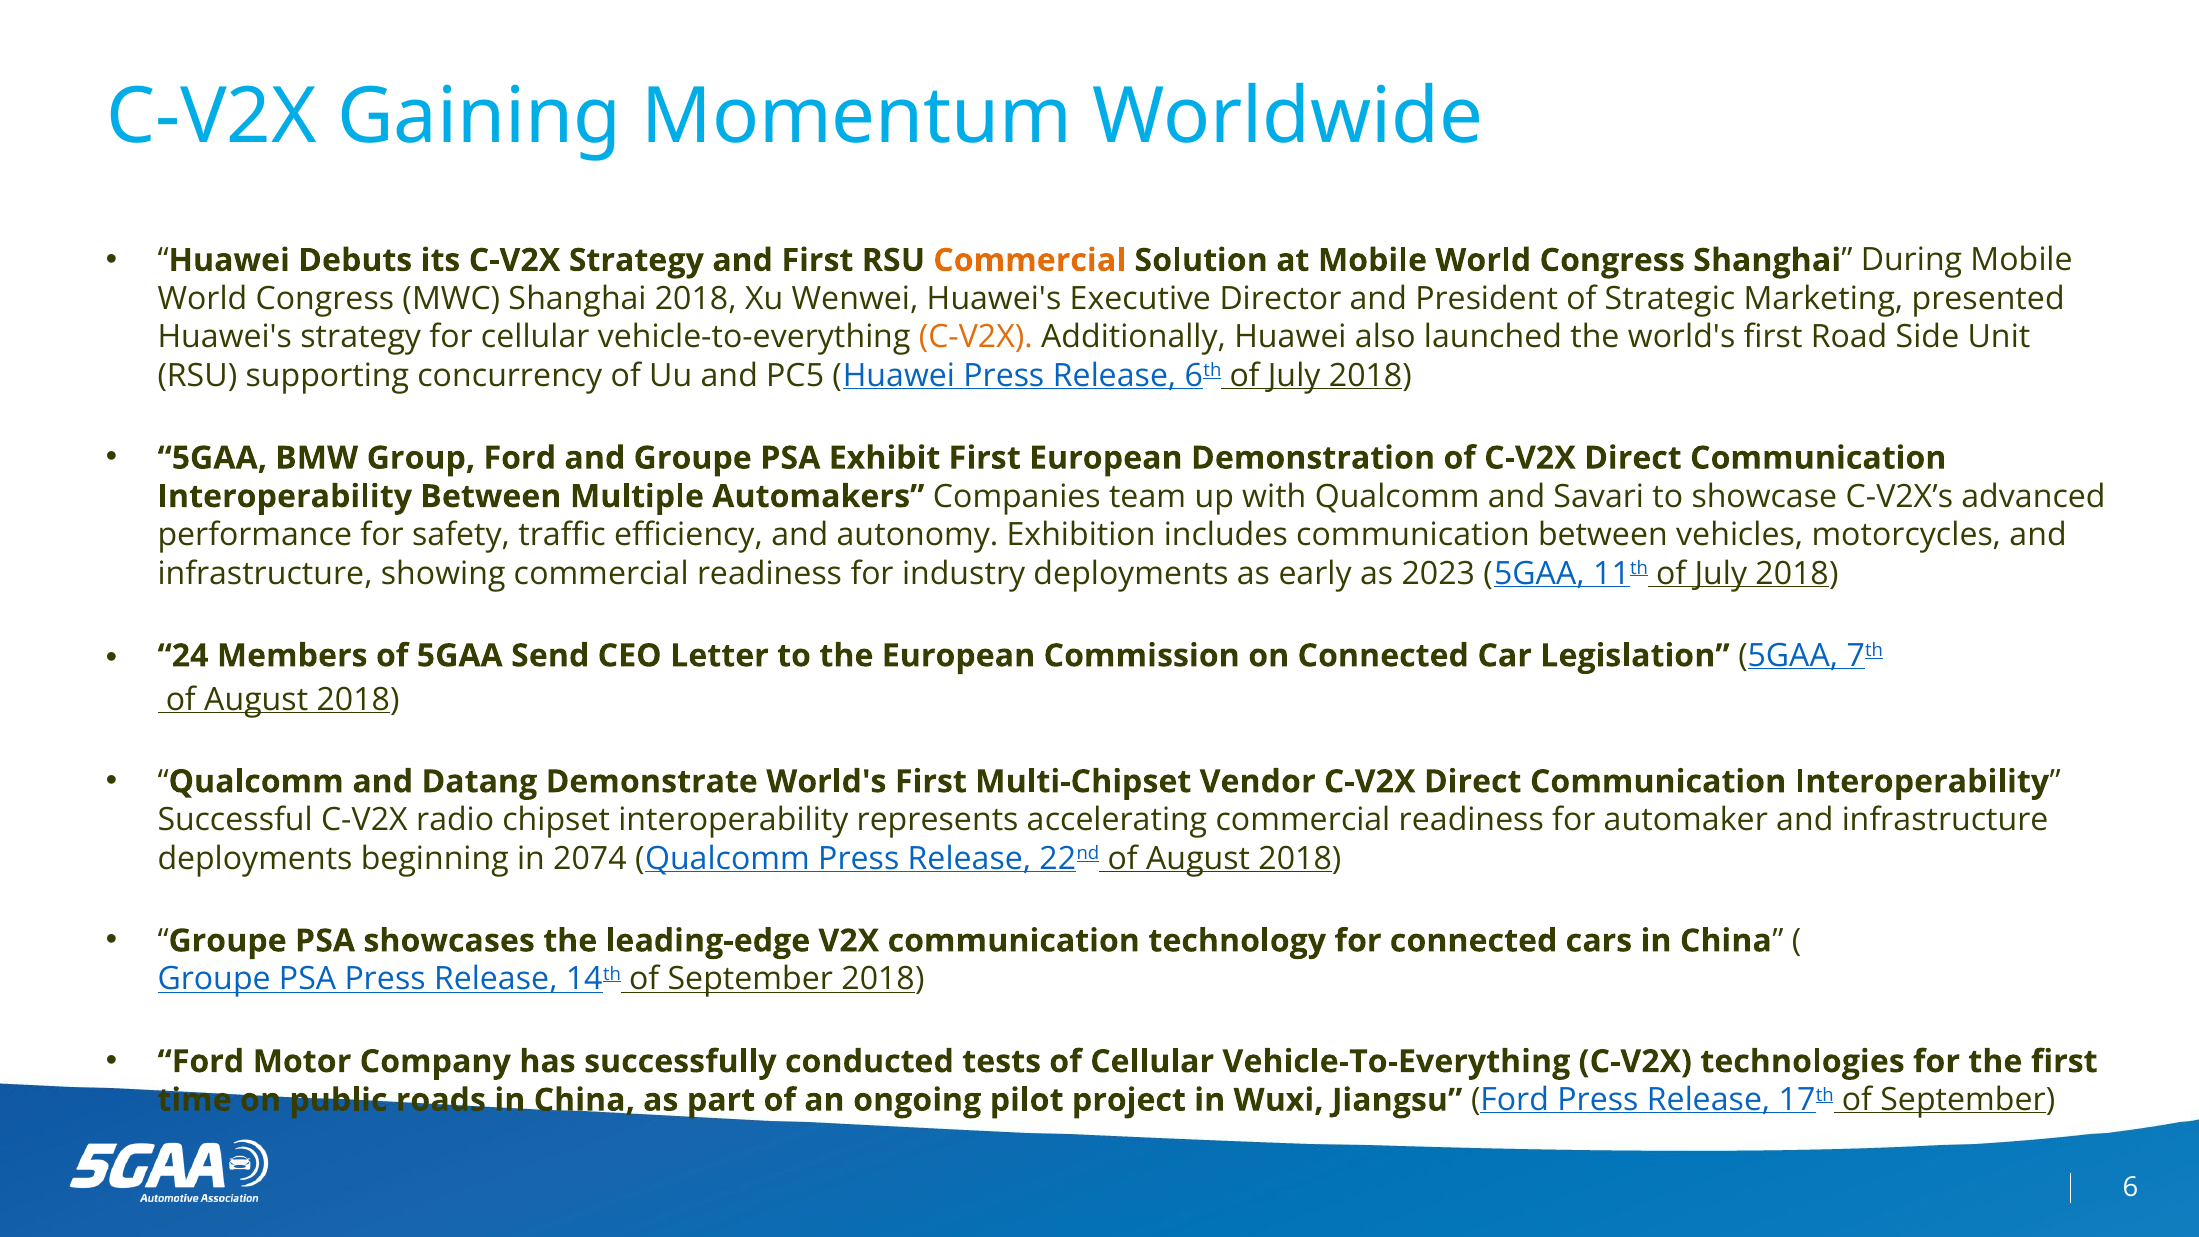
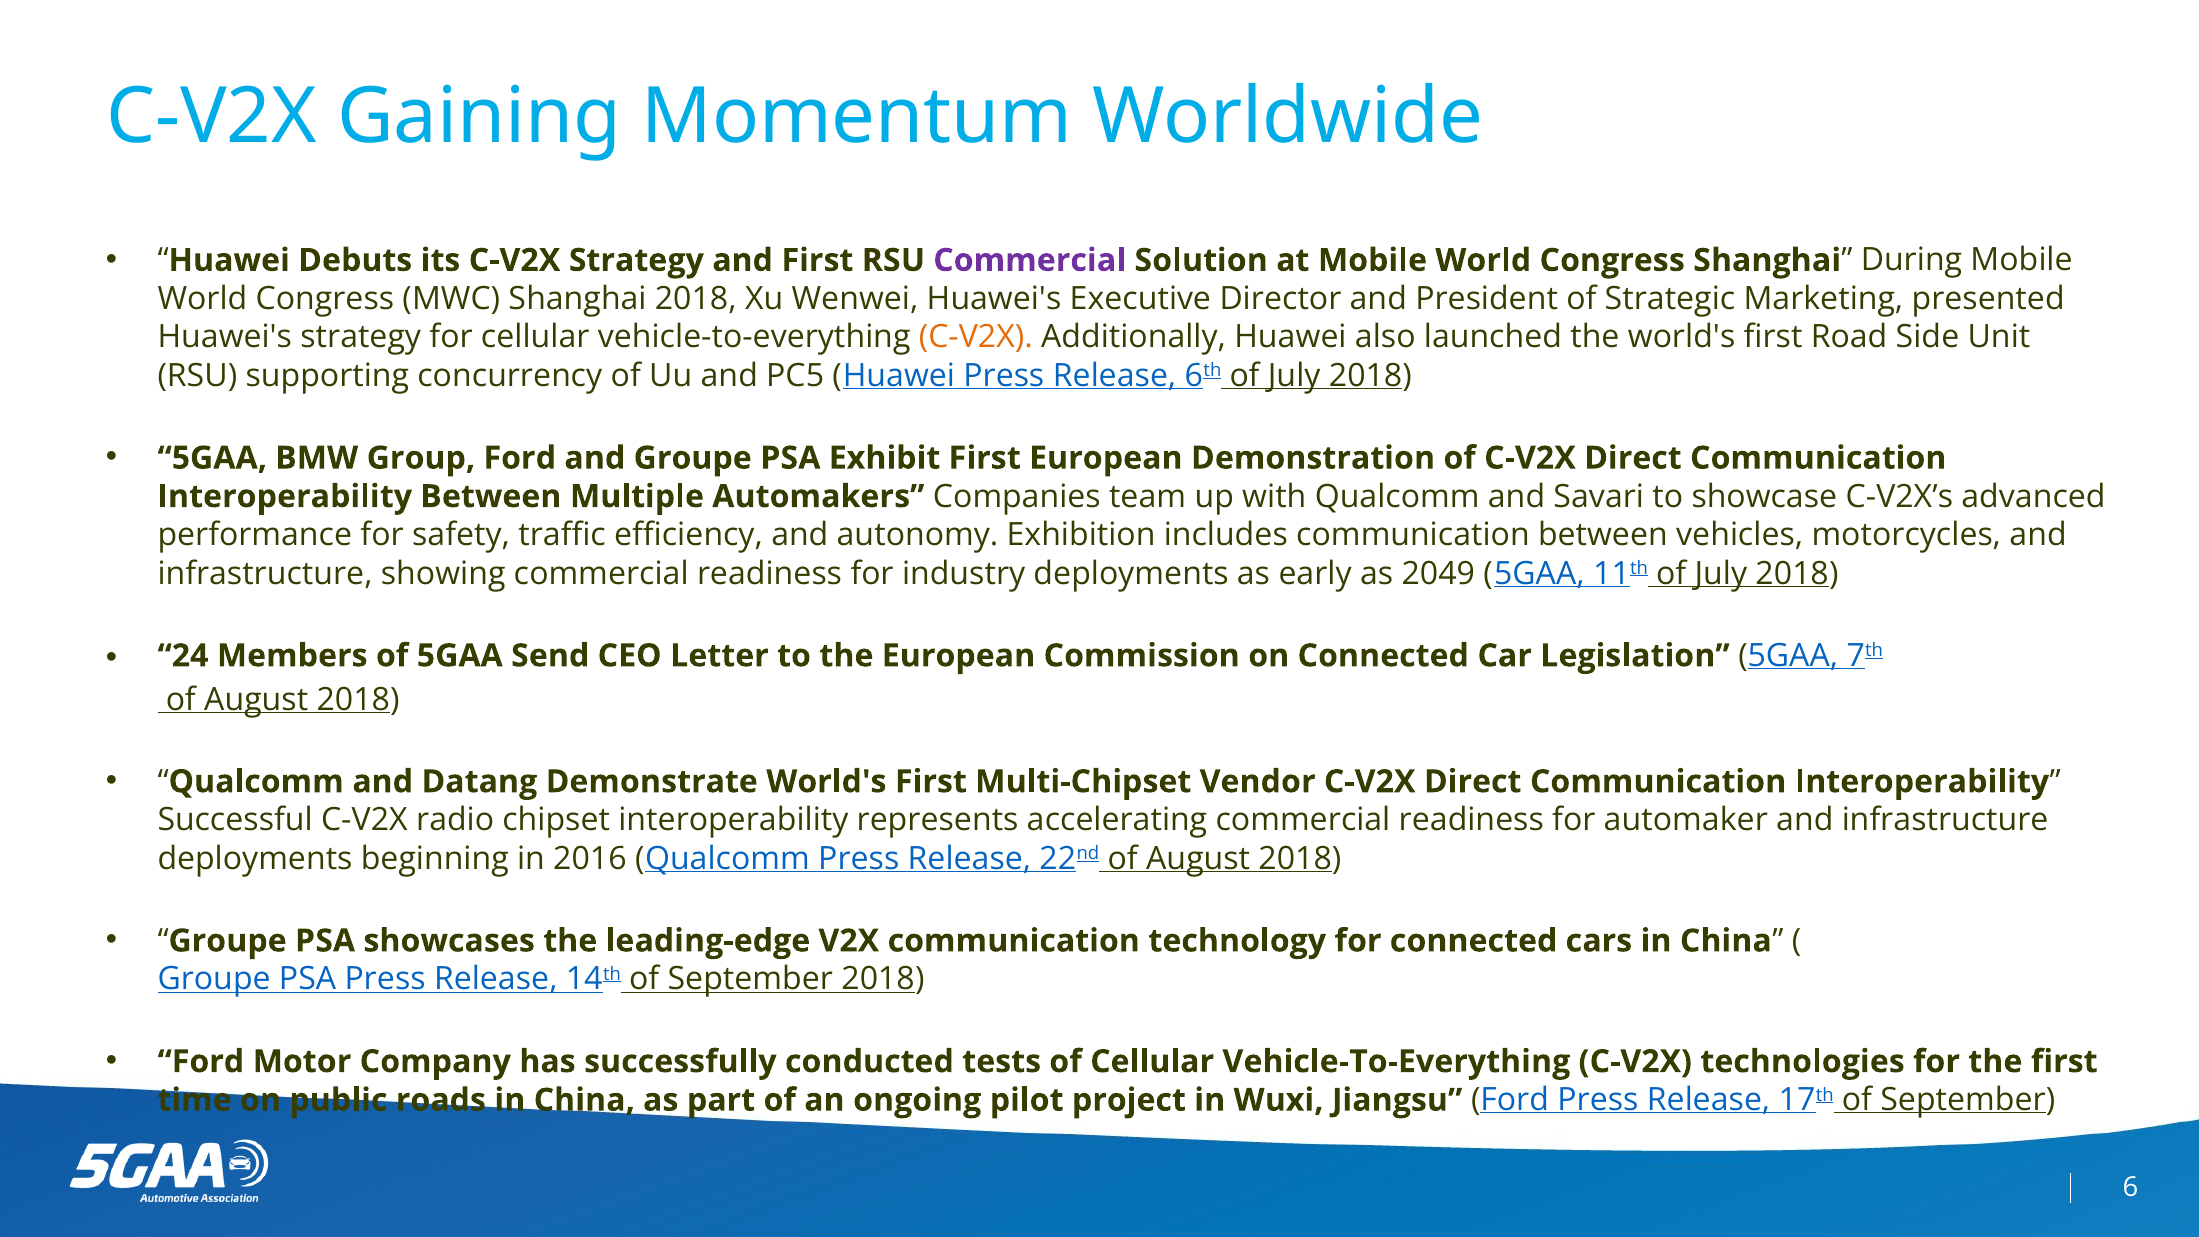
Commercial at (1030, 260) colour: orange -> purple
2023: 2023 -> 2049
2074: 2074 -> 2016
